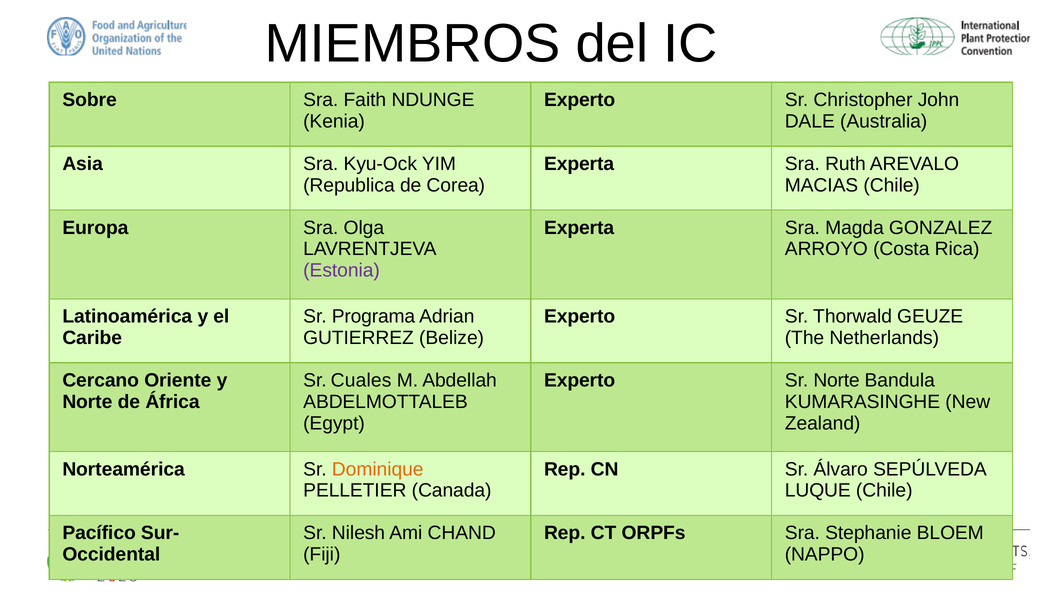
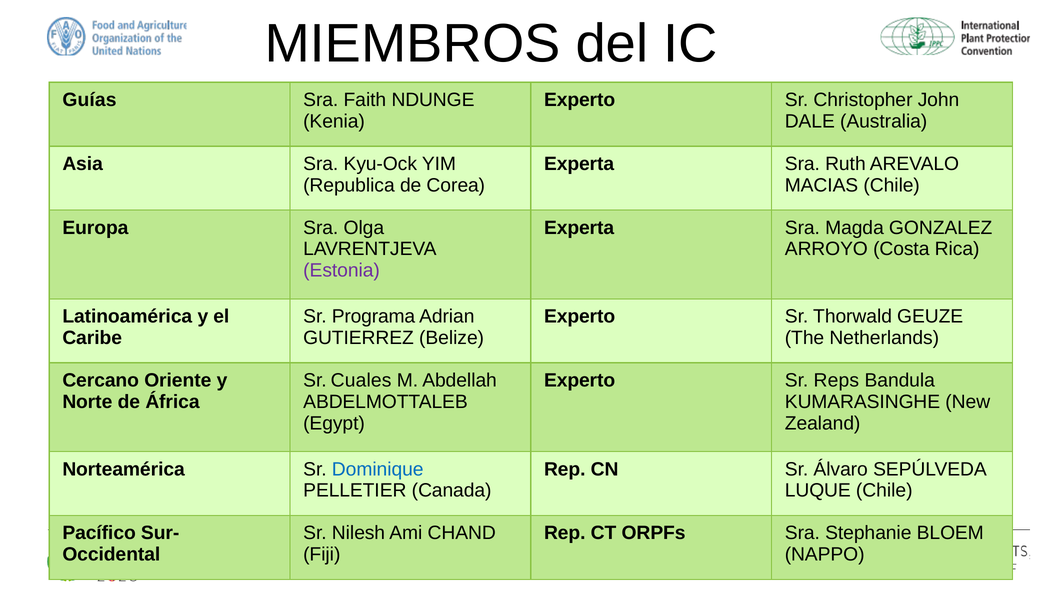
Sobre: Sobre -> Guías
Sr Norte: Norte -> Reps
Dominique colour: orange -> blue
